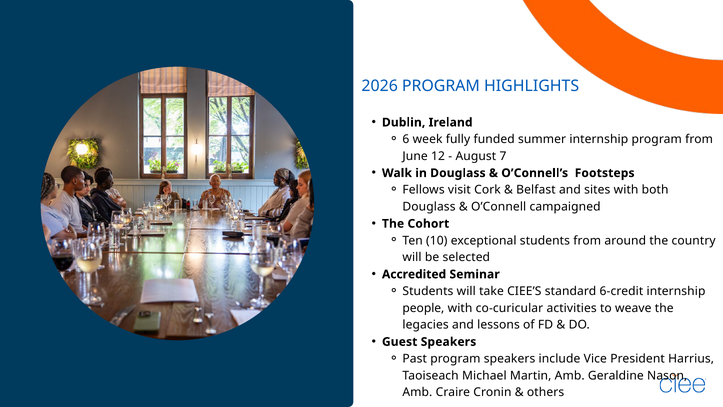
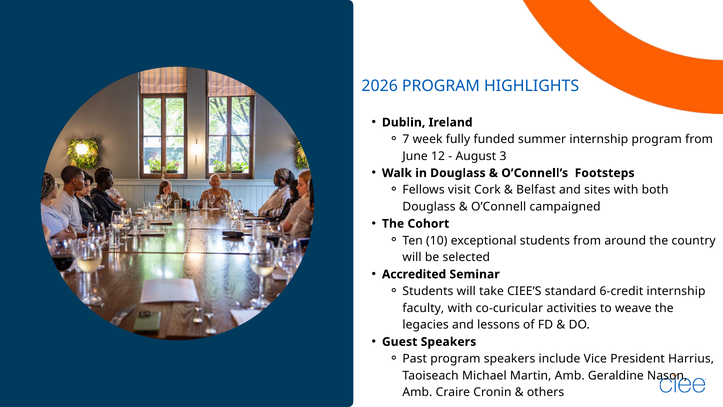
6: 6 -> 7
7: 7 -> 3
people: people -> faculty
